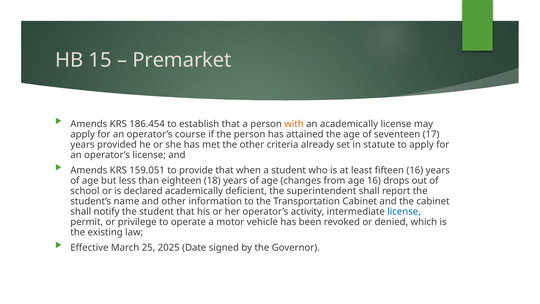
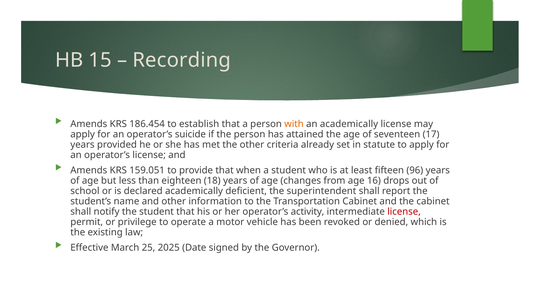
Premarket: Premarket -> Recording
course: course -> suicide
fifteen 16: 16 -> 96
license at (404, 211) colour: blue -> red
